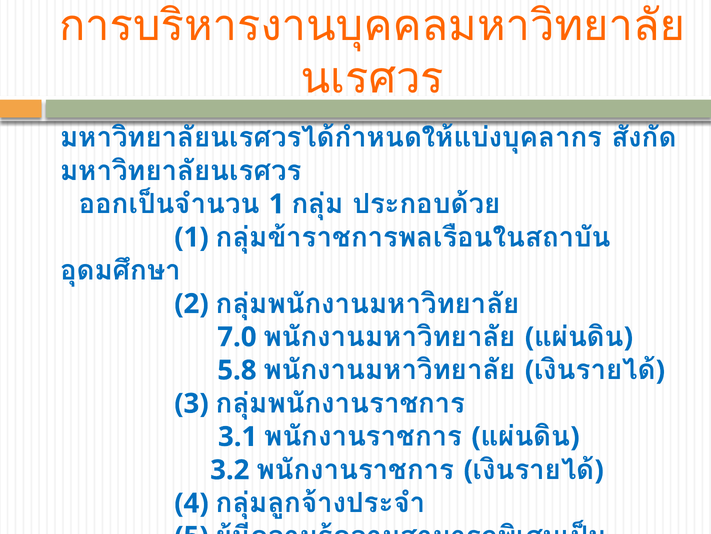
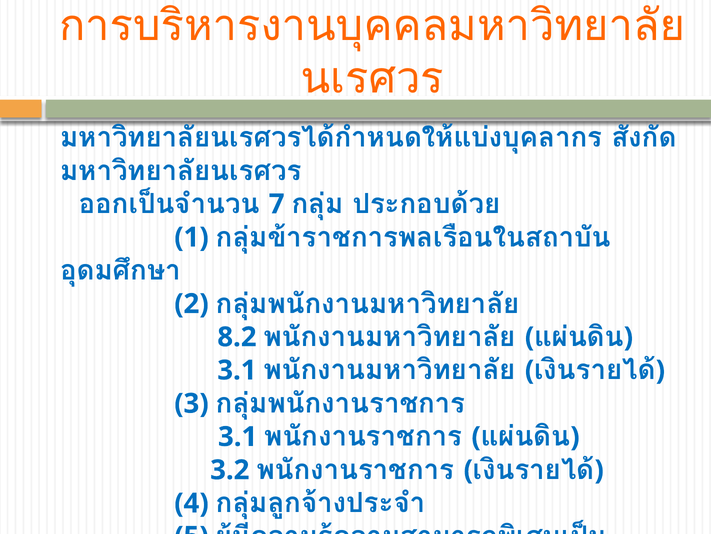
1 at (277, 204): 1 -> 7
7.0: 7.0 -> 8.2
5.8 at (237, 370): 5.8 -> 3.1
